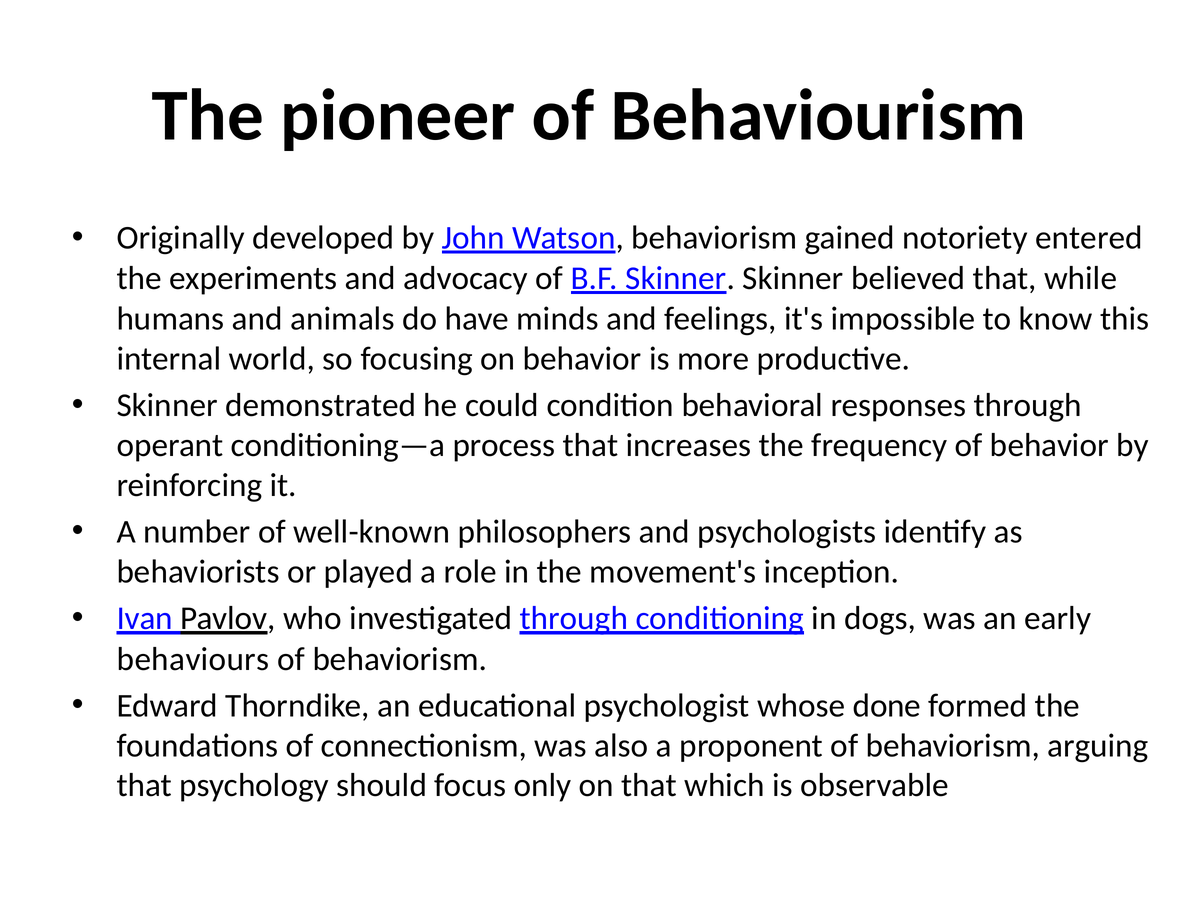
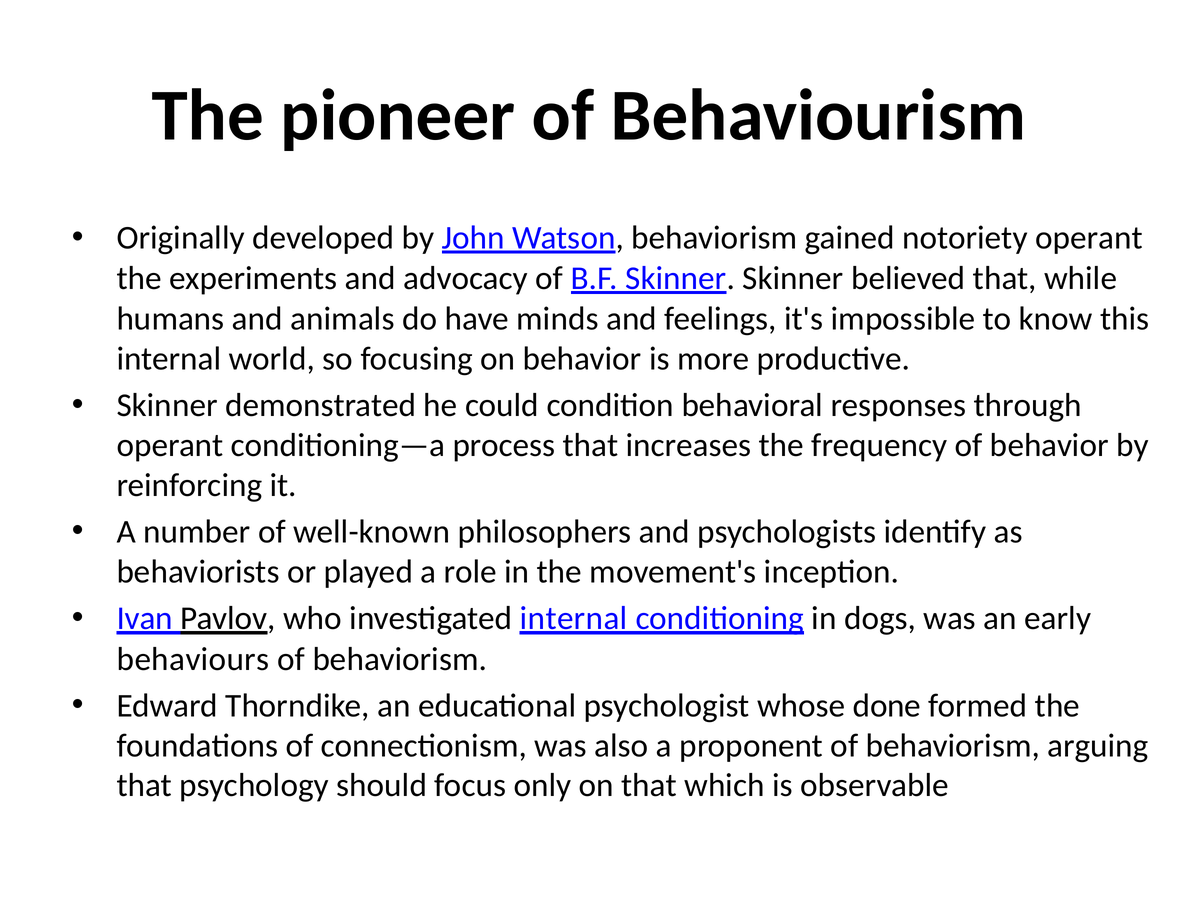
notoriety entered: entered -> operant
investigated through: through -> internal
